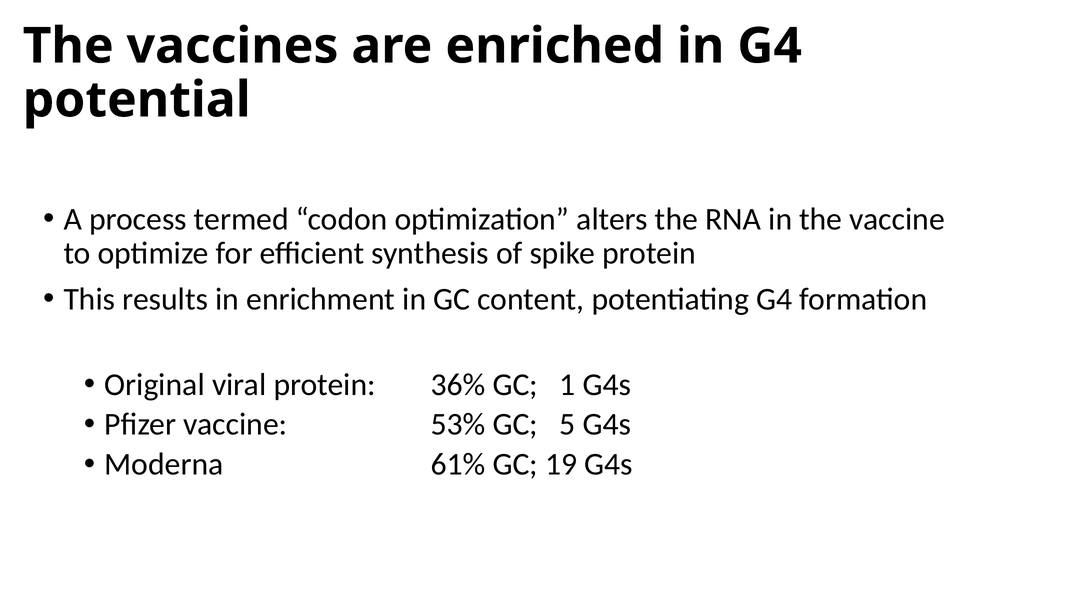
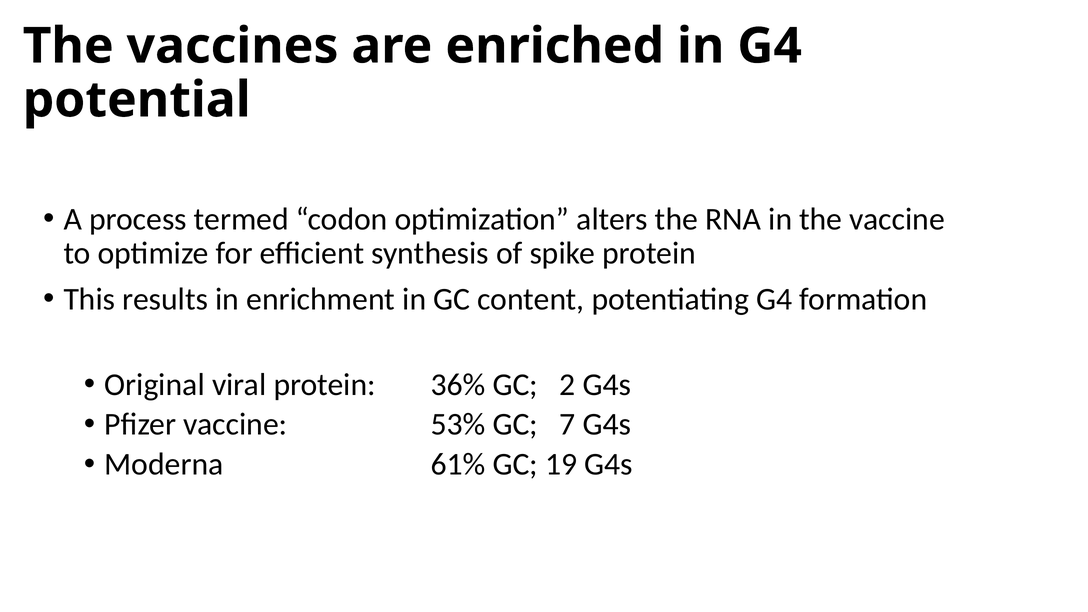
1: 1 -> 2
5: 5 -> 7
